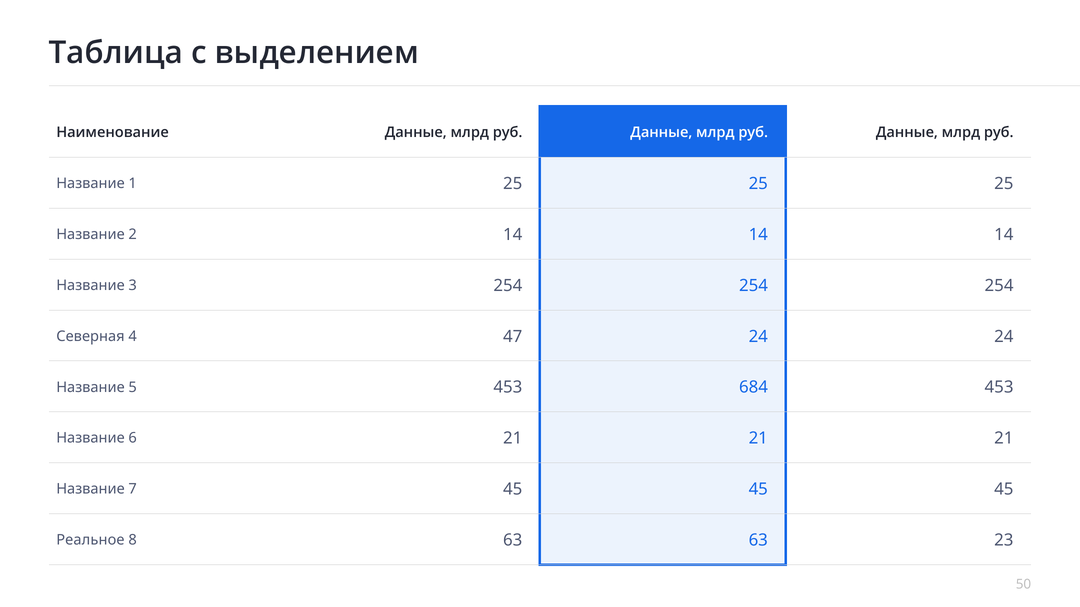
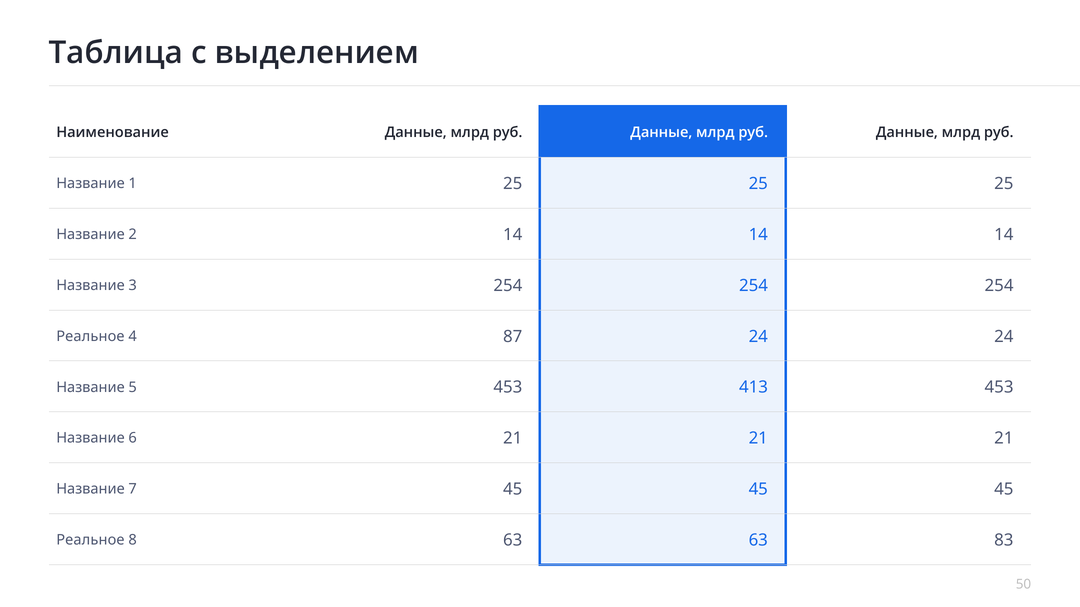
Северная at (90, 337): Северная -> Реальное
47: 47 -> 87
684: 684 -> 413
23: 23 -> 83
